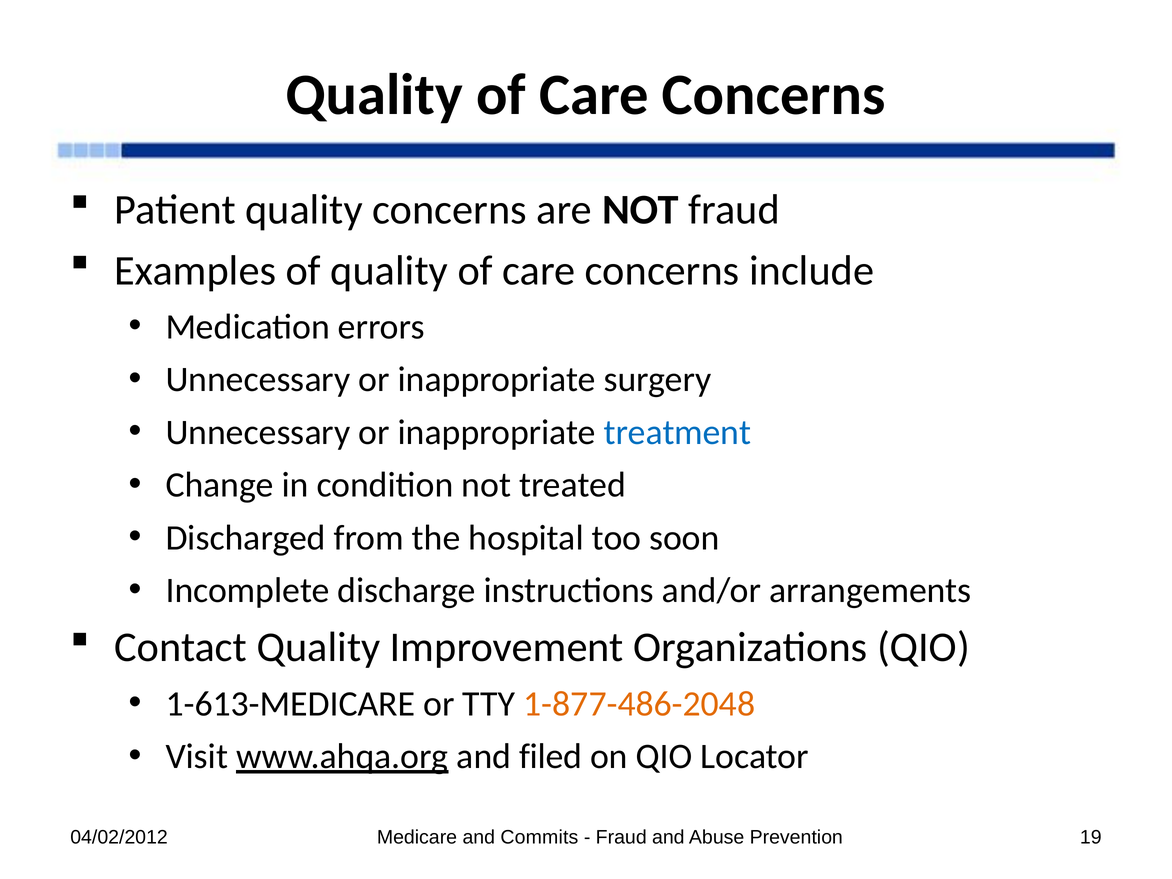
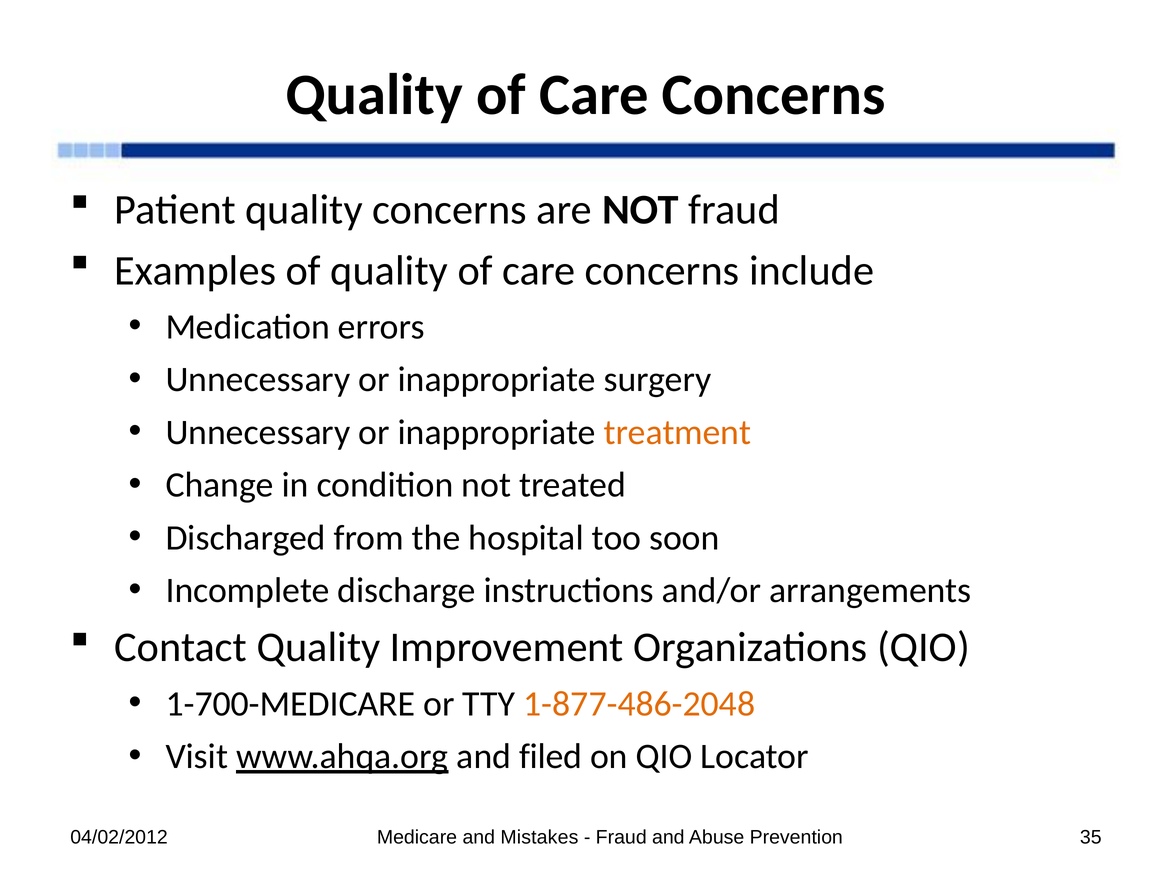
treatment colour: blue -> orange
1-613-MEDICARE: 1-613-MEDICARE -> 1-700-MEDICARE
Commits: Commits -> Mistakes
19: 19 -> 35
